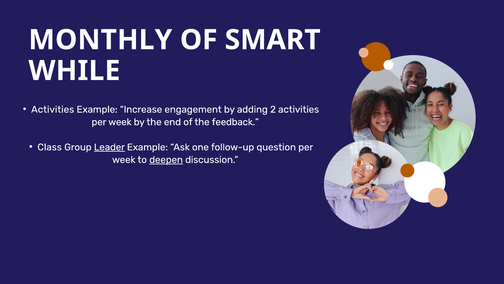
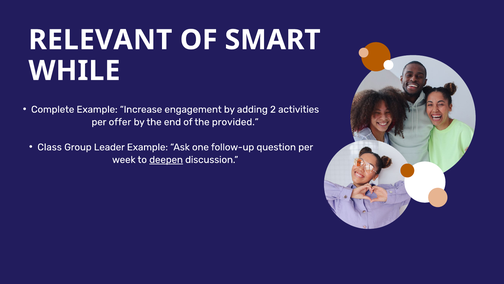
MONTHLY: MONTHLY -> RELEVANT
Activities at (53, 109): Activities -> Complete
week at (120, 122): week -> offer
feedback: feedback -> provided
Leader underline: present -> none
